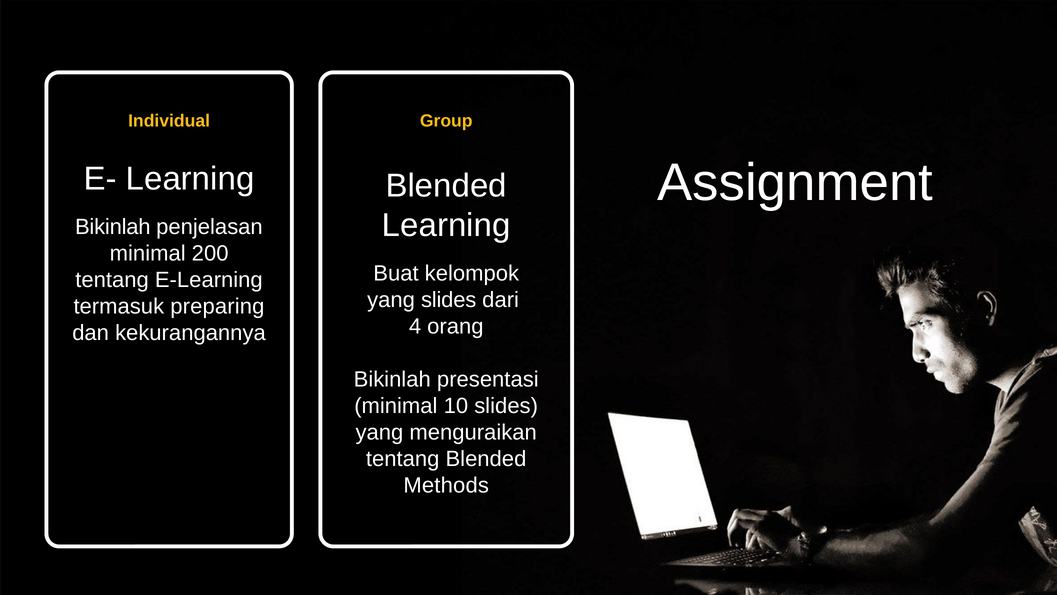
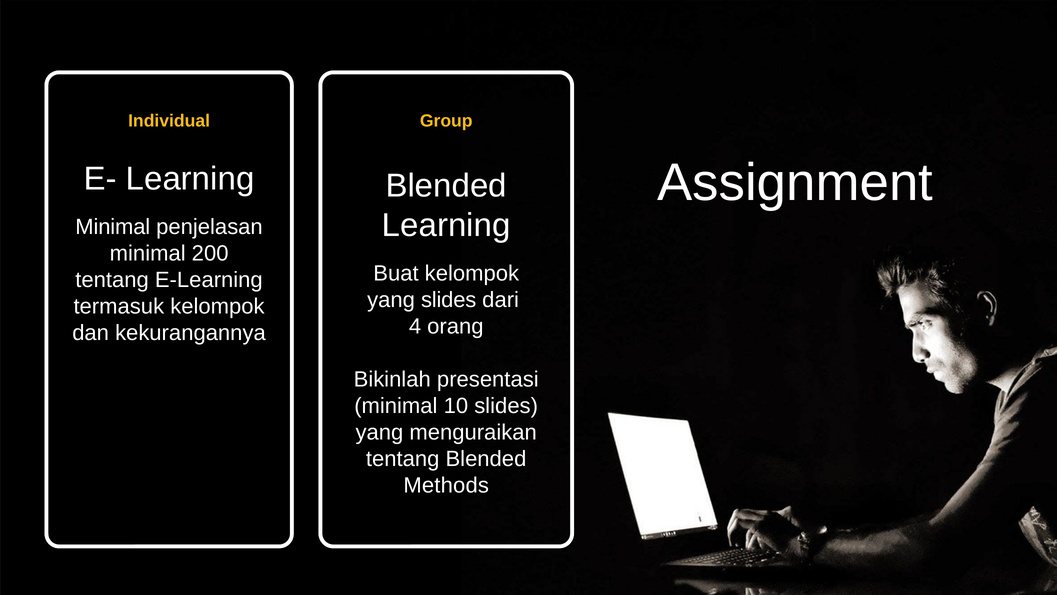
Bikinlah at (113, 227): Bikinlah -> Minimal
termasuk preparing: preparing -> kelompok
